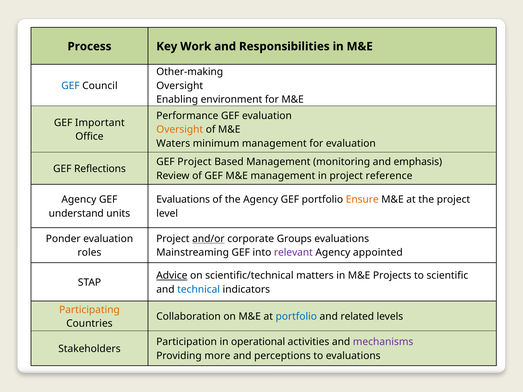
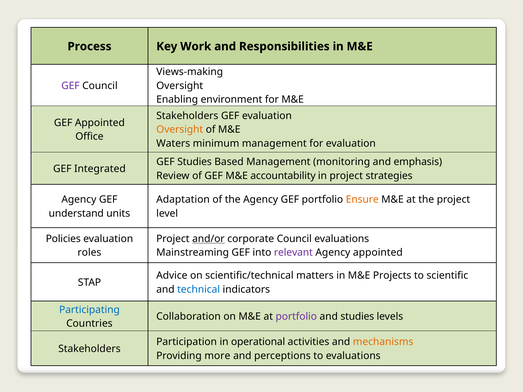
Other-making: Other-making -> Views-making
GEF at (70, 86) colour: blue -> purple
Performance at (187, 116): Performance -> Stakeholders
GEF Important: Important -> Appointed
GEF Project: Project -> Studies
Reflections: Reflections -> Integrated
M&E management: management -> accountability
reference: reference -> strategies
Evaluations at (183, 200): Evaluations -> Adaptation
Ponder: Ponder -> Policies
corporate Groups: Groups -> Council
Advice underline: present -> none
Participating colour: orange -> blue
portfolio at (296, 317) colour: blue -> purple
and related: related -> studies
mechanisms colour: purple -> orange
